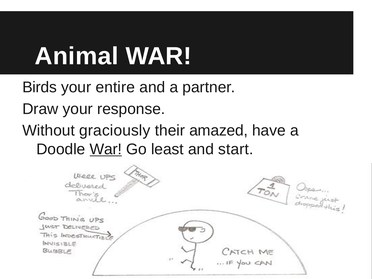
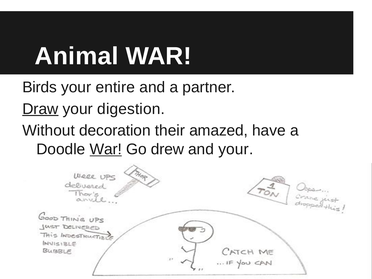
Draw underline: none -> present
response: response -> digestion
graciously: graciously -> decoration
least: least -> drew
and start: start -> your
